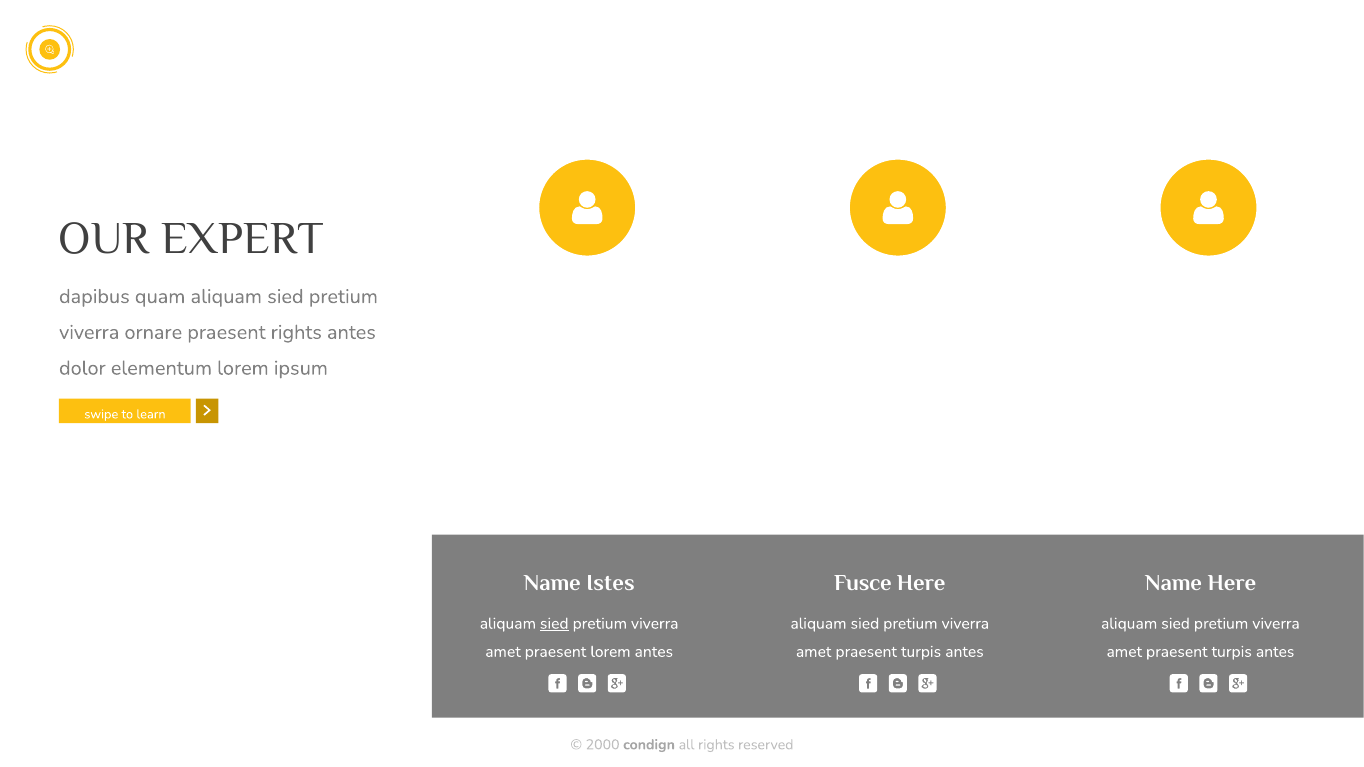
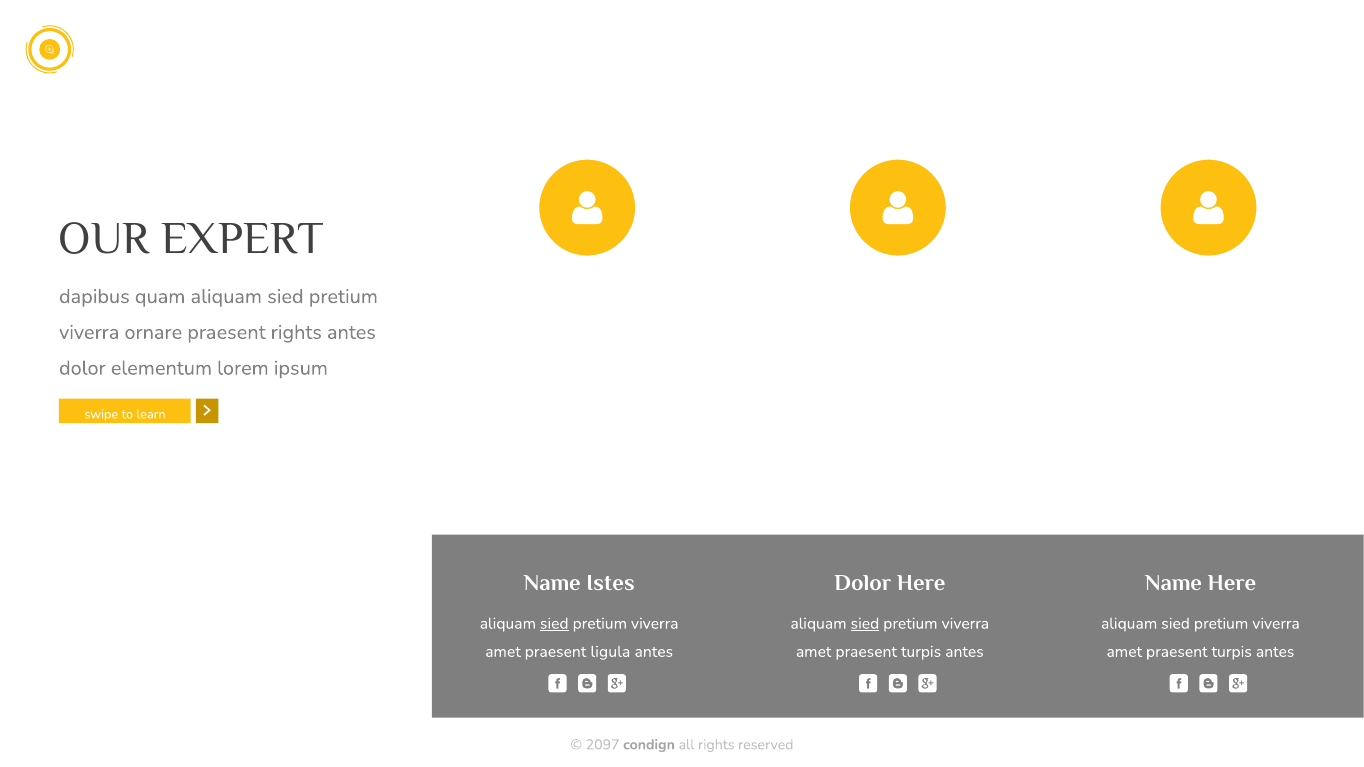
Fusce at (863, 584): Fusce -> Dolor
sied at (865, 624) underline: none -> present
praesent lorem: lorem -> ligula
2000: 2000 -> 2097
